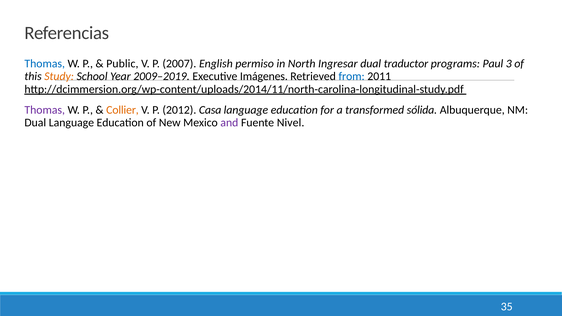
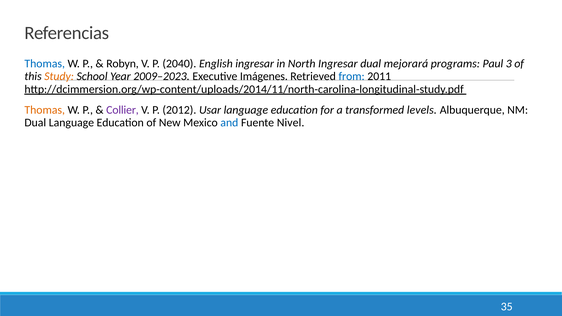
Public: Public -> Robyn
2007: 2007 -> 2040
English permiso: permiso -> ingresar
traductor: traductor -> mejorará
2009–2019: 2009–2019 -> 2009–2023
Thomas at (45, 110) colour: purple -> orange
Collier colour: orange -> purple
Casa: Casa -> Usar
sólida: sólida -> levels
and colour: purple -> blue
